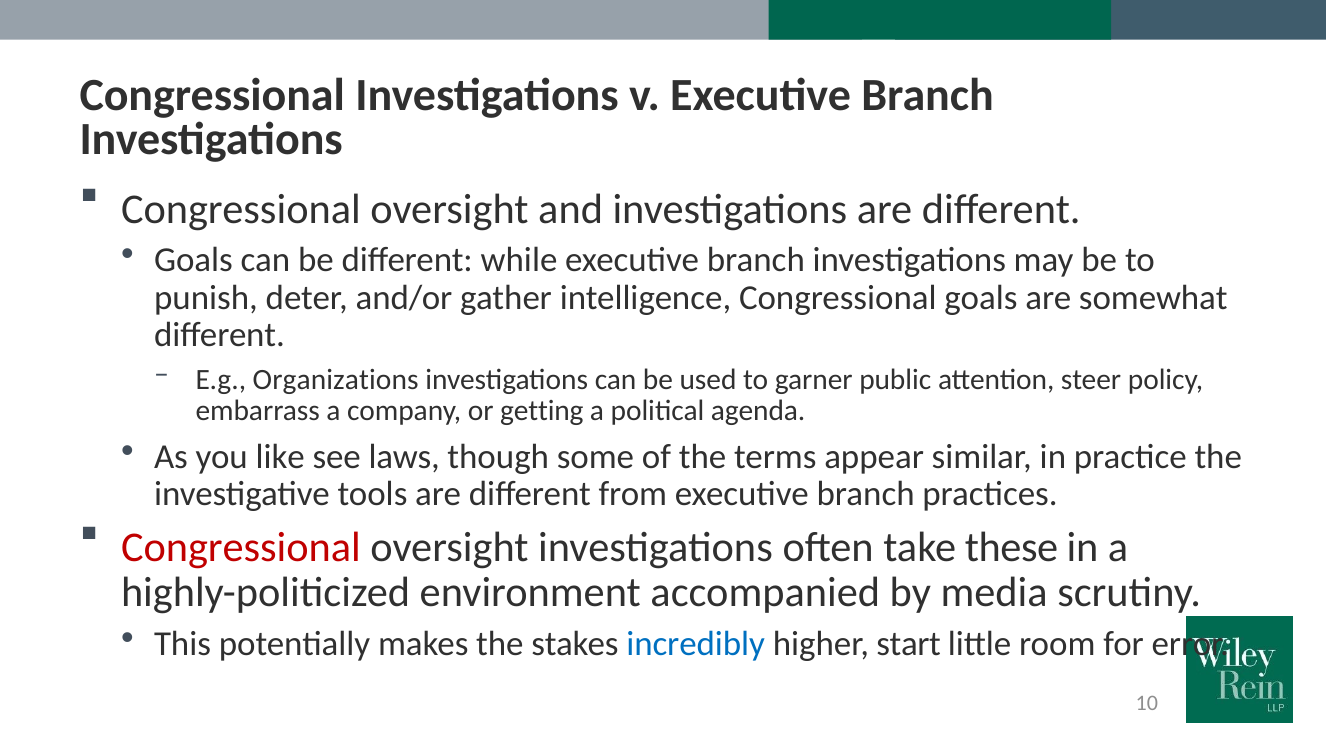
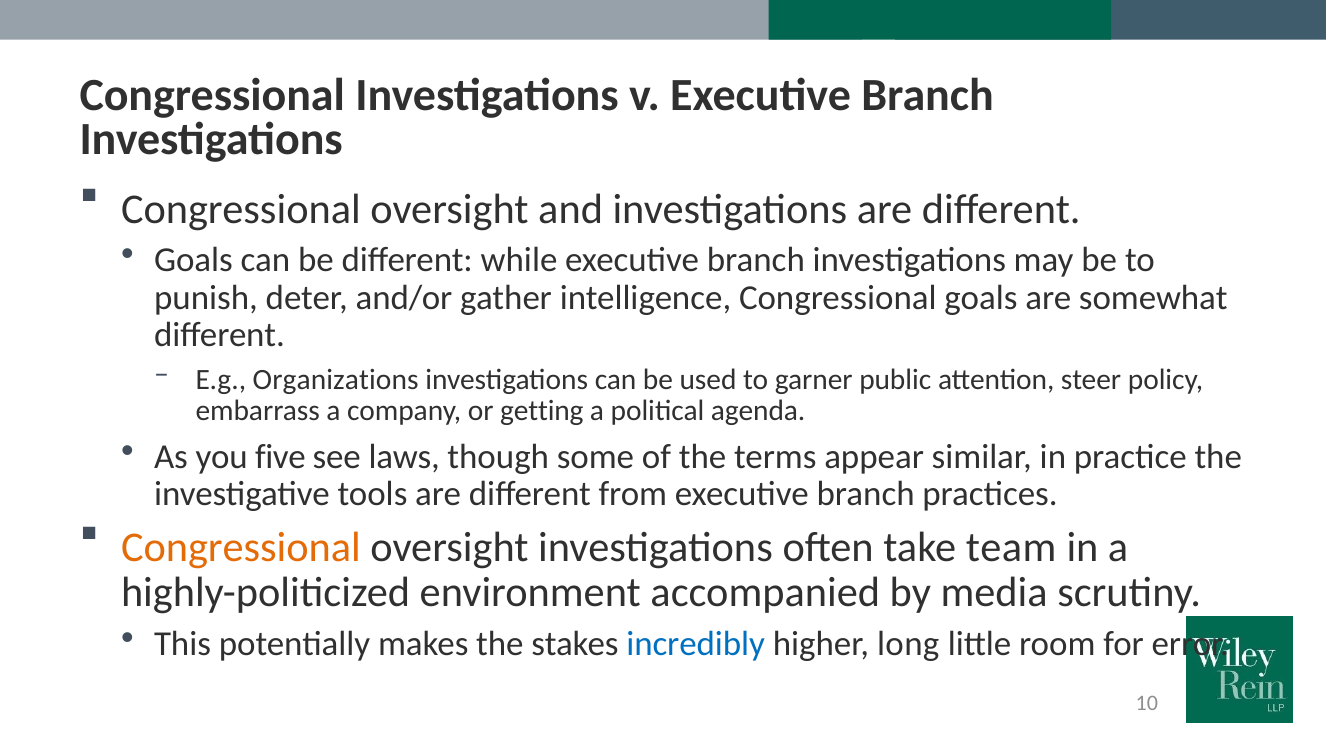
like: like -> five
Congressional at (241, 547) colour: red -> orange
these: these -> team
start: start -> long
